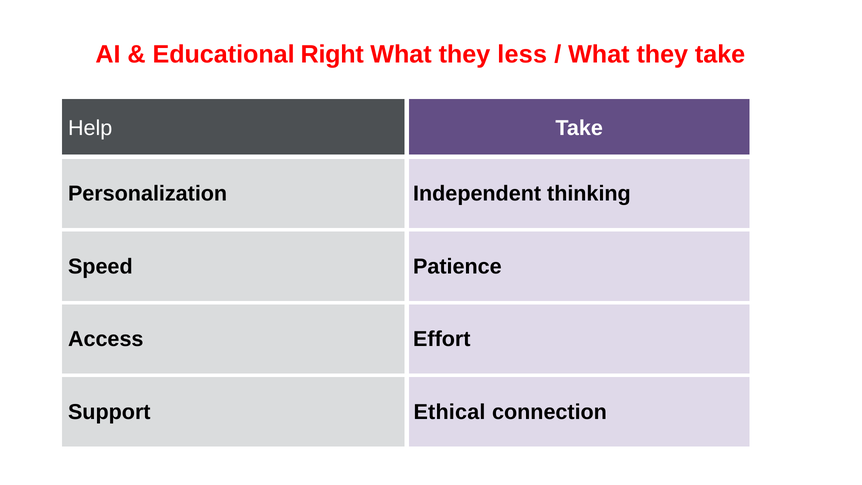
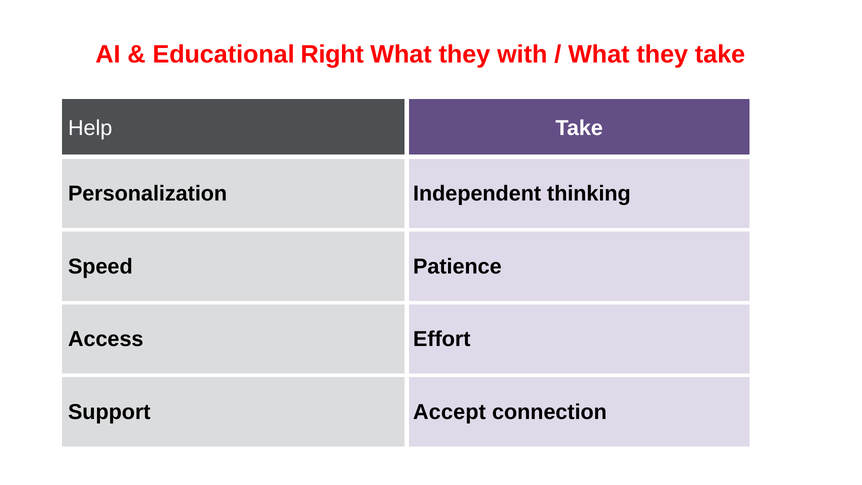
less: less -> with
Ethical: Ethical -> Accept
